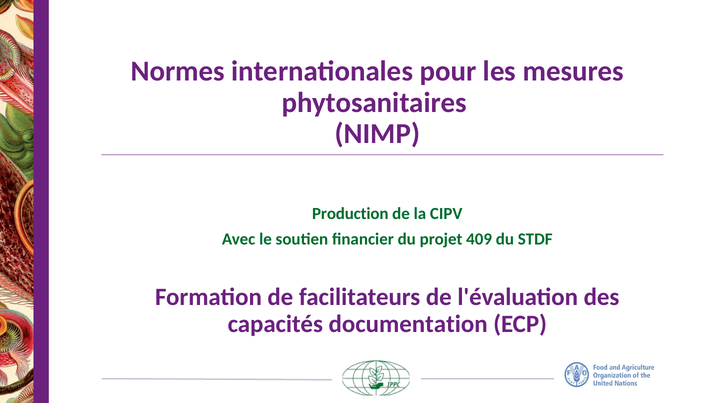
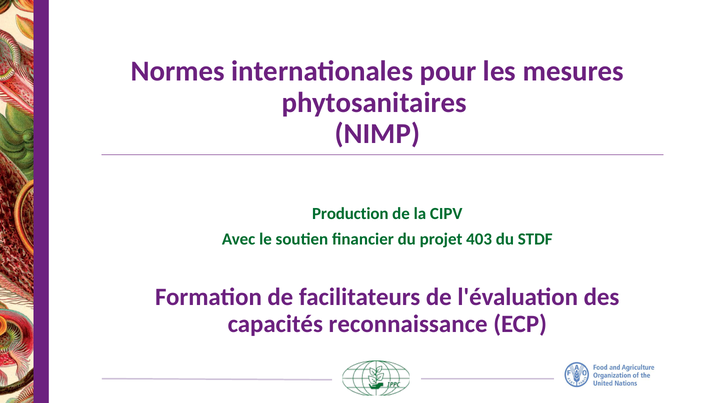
409: 409 -> 403
documentation: documentation -> reconnaissance
